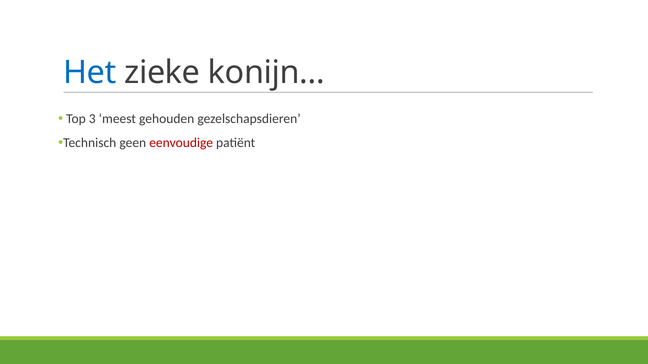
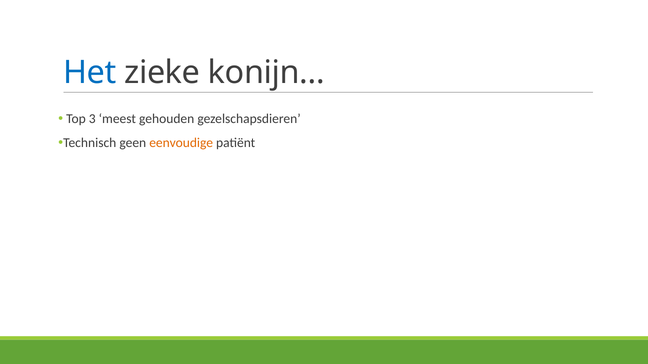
eenvoudige colour: red -> orange
